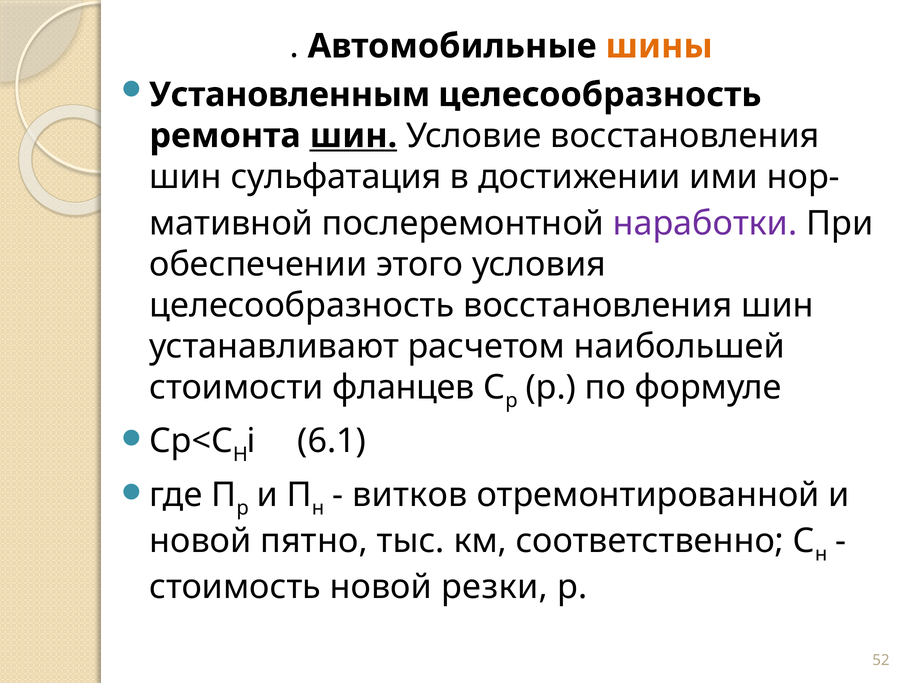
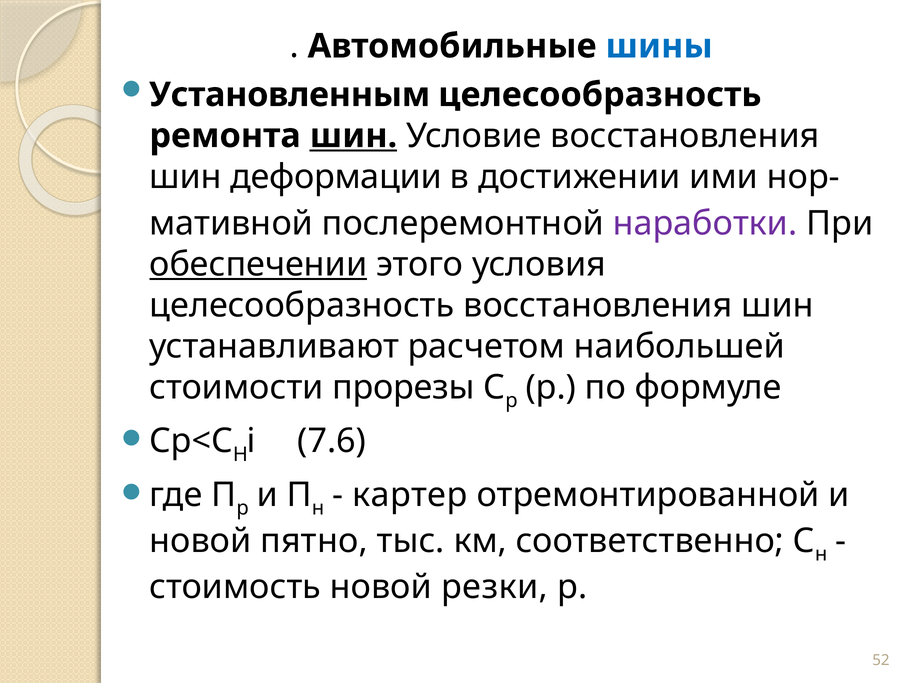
шины colour: orange -> blue
сульфатация: сульфатация -> деформации
обеспечении underline: none -> present
фланцев: фланцев -> прорезы
6.1: 6.1 -> 7.6
витков: витков -> картер
